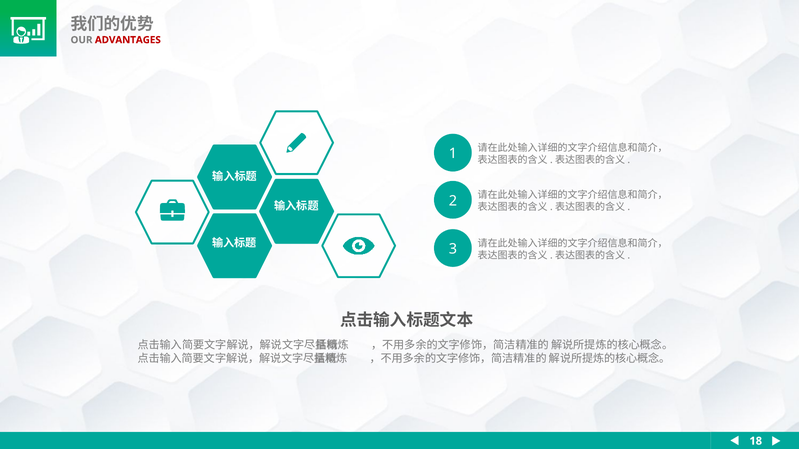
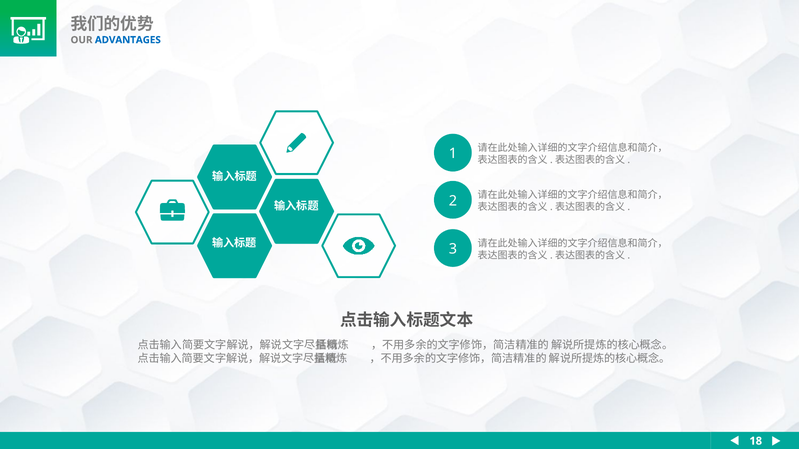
ADVANTAGES colour: red -> blue
